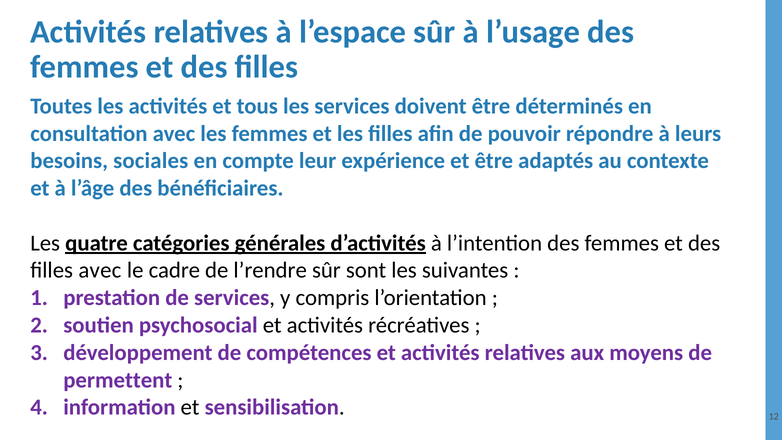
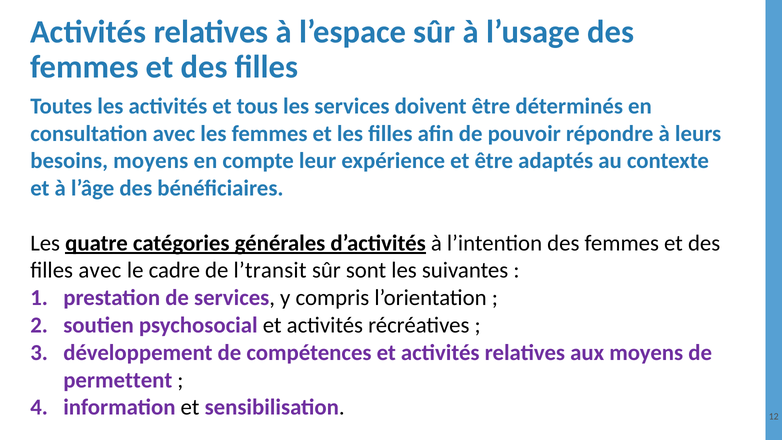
besoins sociales: sociales -> moyens
l’rendre: l’rendre -> l’transit
